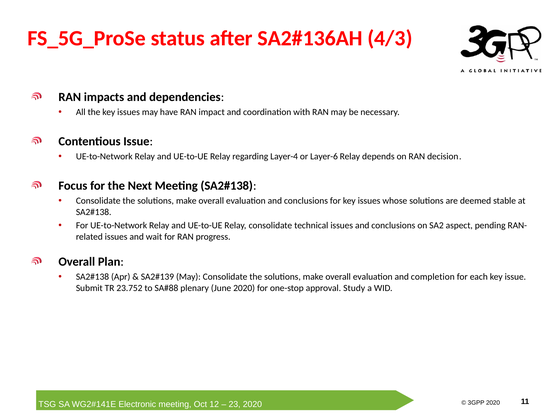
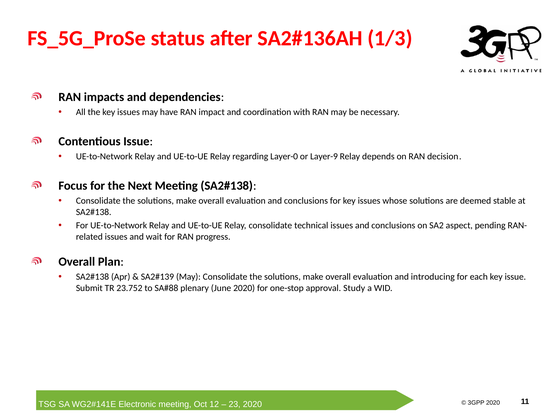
4/3: 4/3 -> 1/3
Layer-4: Layer-4 -> Layer-0
Layer-6: Layer-6 -> Layer-9
completion: completion -> introducing
